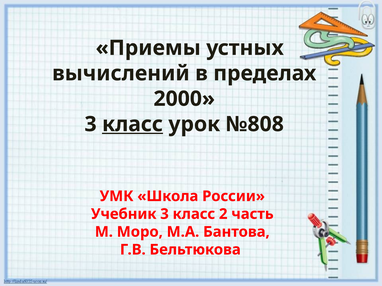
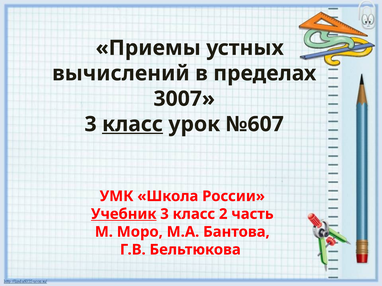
2000: 2000 -> 3007
№808: №808 -> №607
Учебник underline: none -> present
